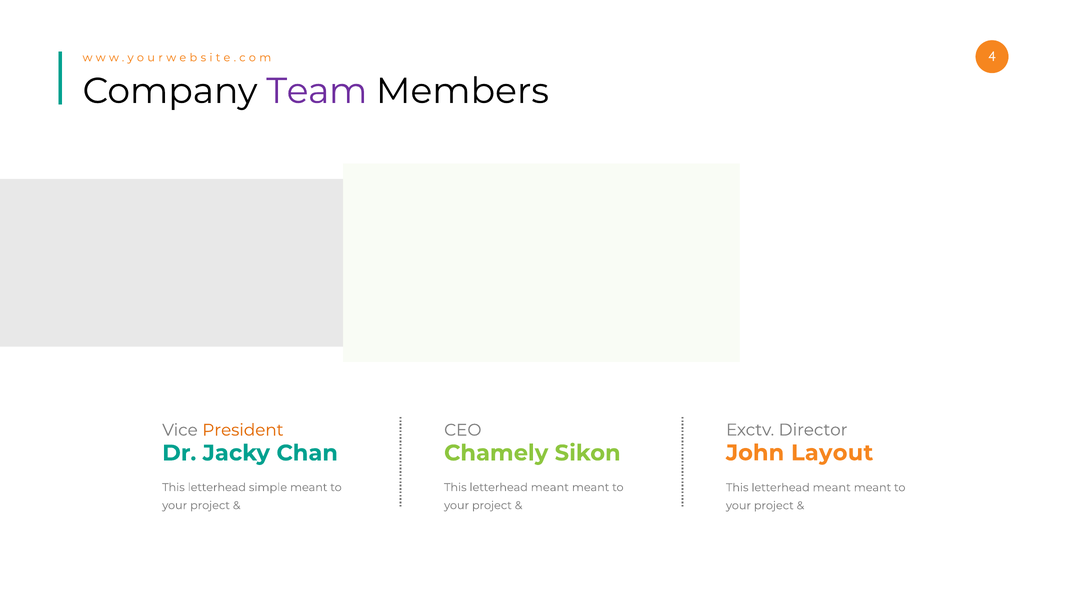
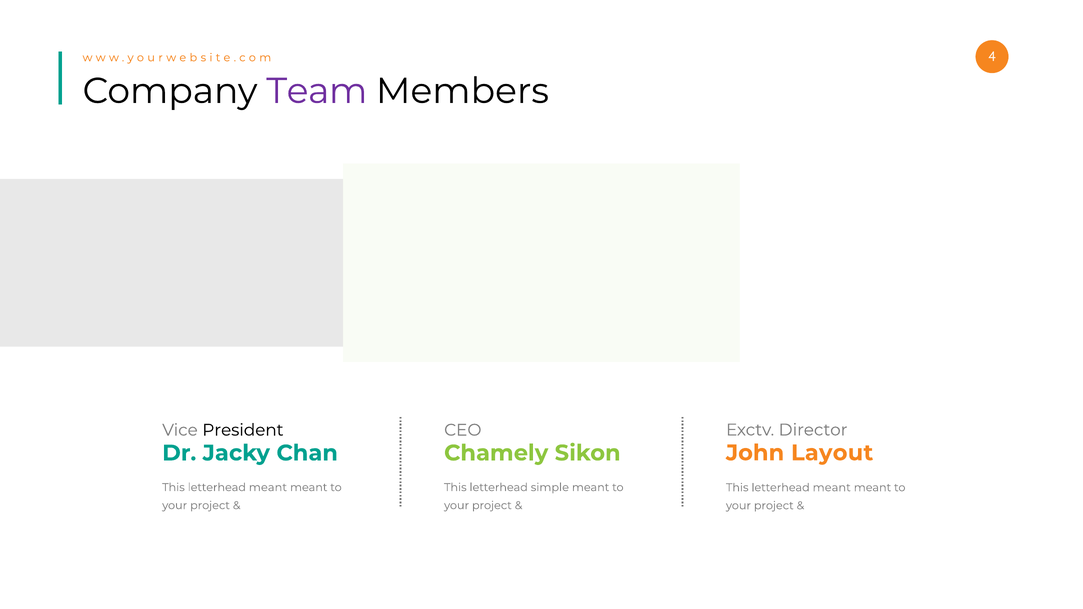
President colour: orange -> black
simple at (268, 488): simple -> meant
meant at (550, 488): meant -> simple
